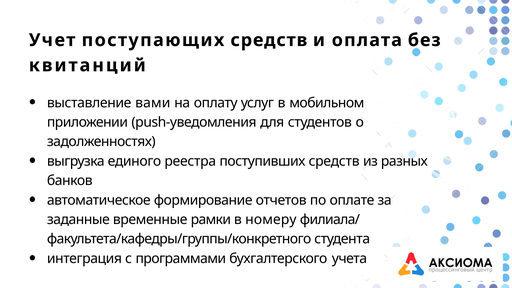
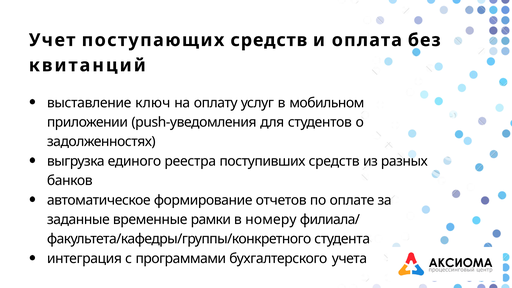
вами: вами -> ключ
